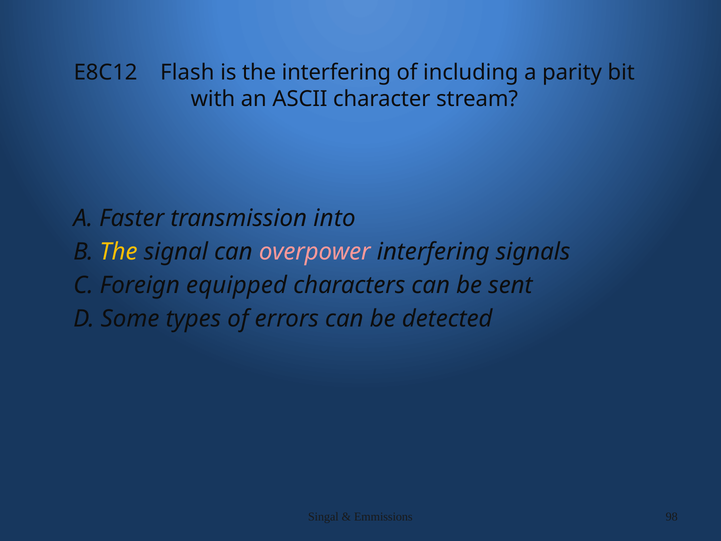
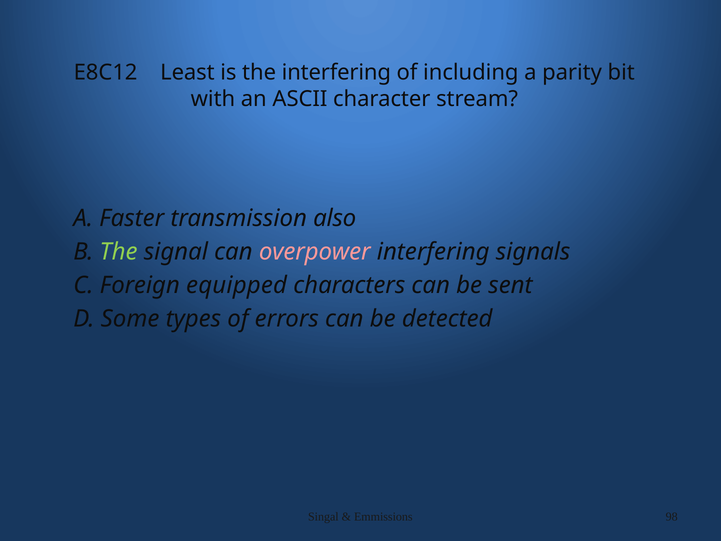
Flash: Flash -> Least
into: into -> also
The at (119, 252) colour: yellow -> light green
